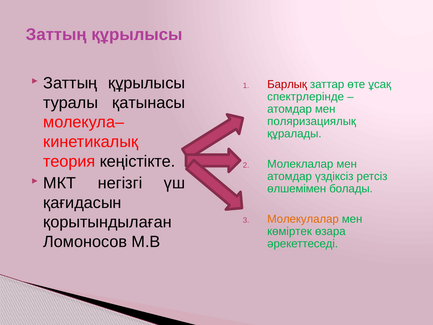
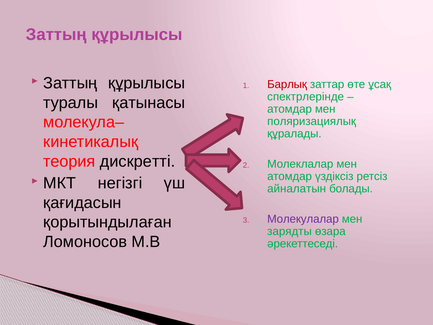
кеңістікте: кеңістікте -> дискретті
өлшемімен: өлшемімен -> айналатын
Молекулалар colour: orange -> purple
көміртек: көміртек -> зарядты
